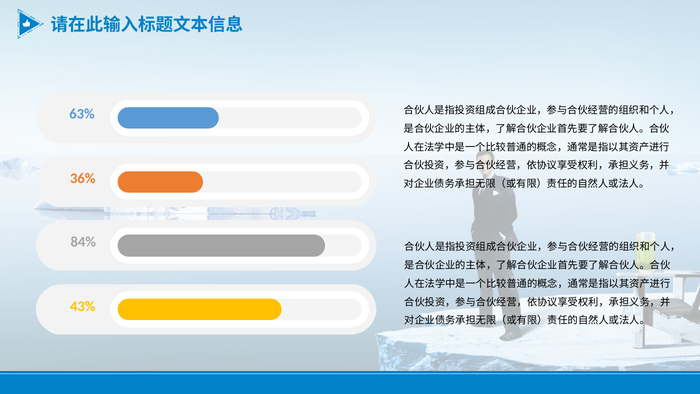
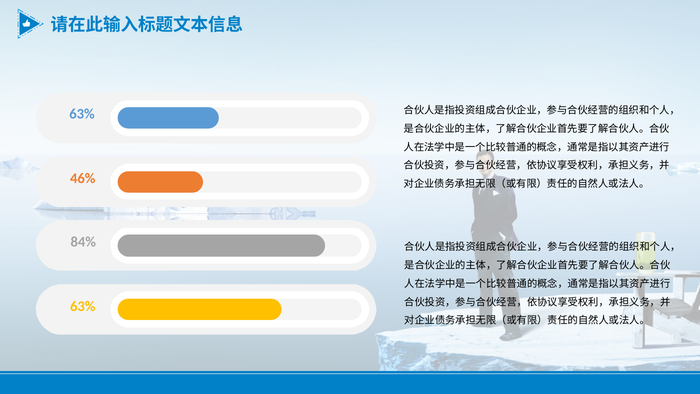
36%: 36% -> 46%
43% at (83, 306): 43% -> 63%
